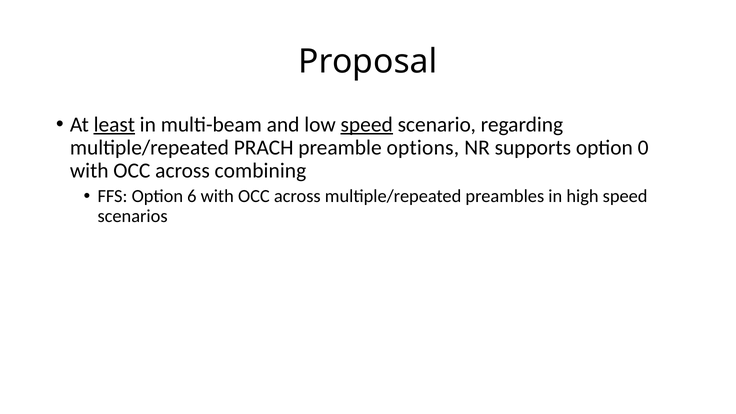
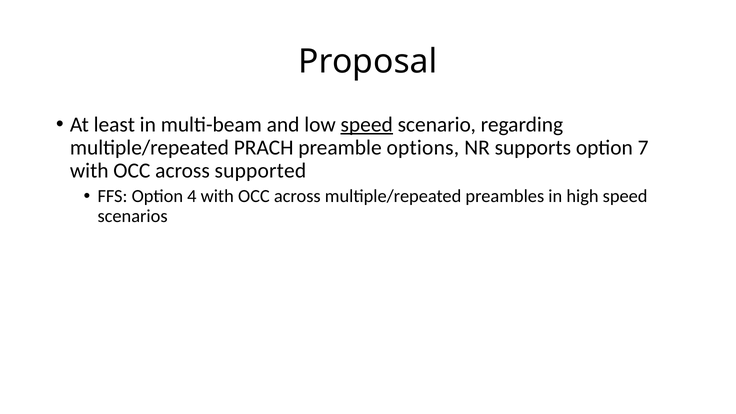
least underline: present -> none
0: 0 -> 7
combining: combining -> supported
6: 6 -> 4
